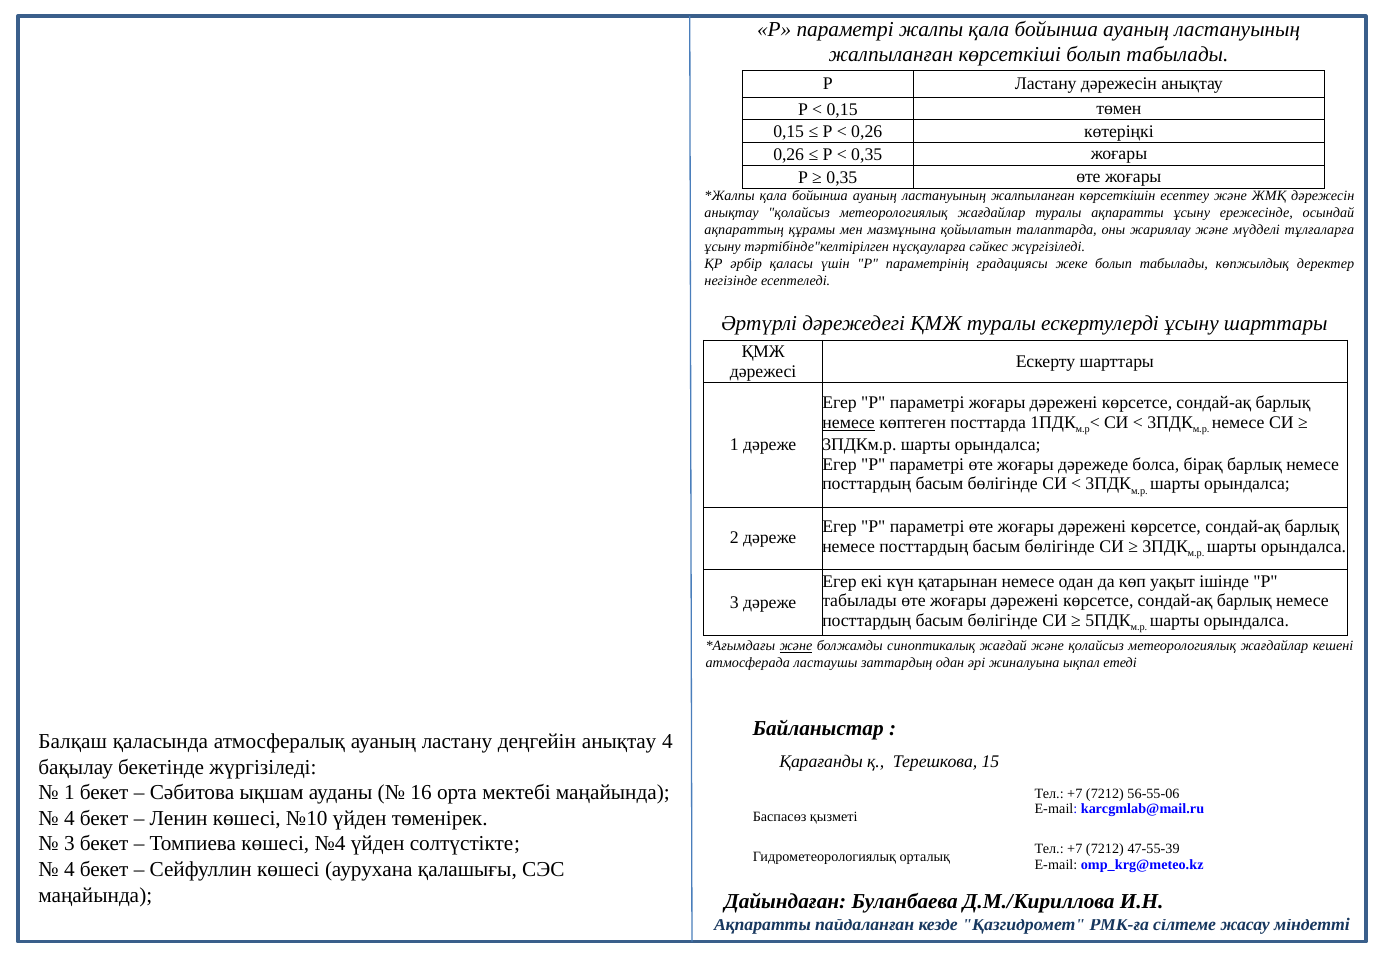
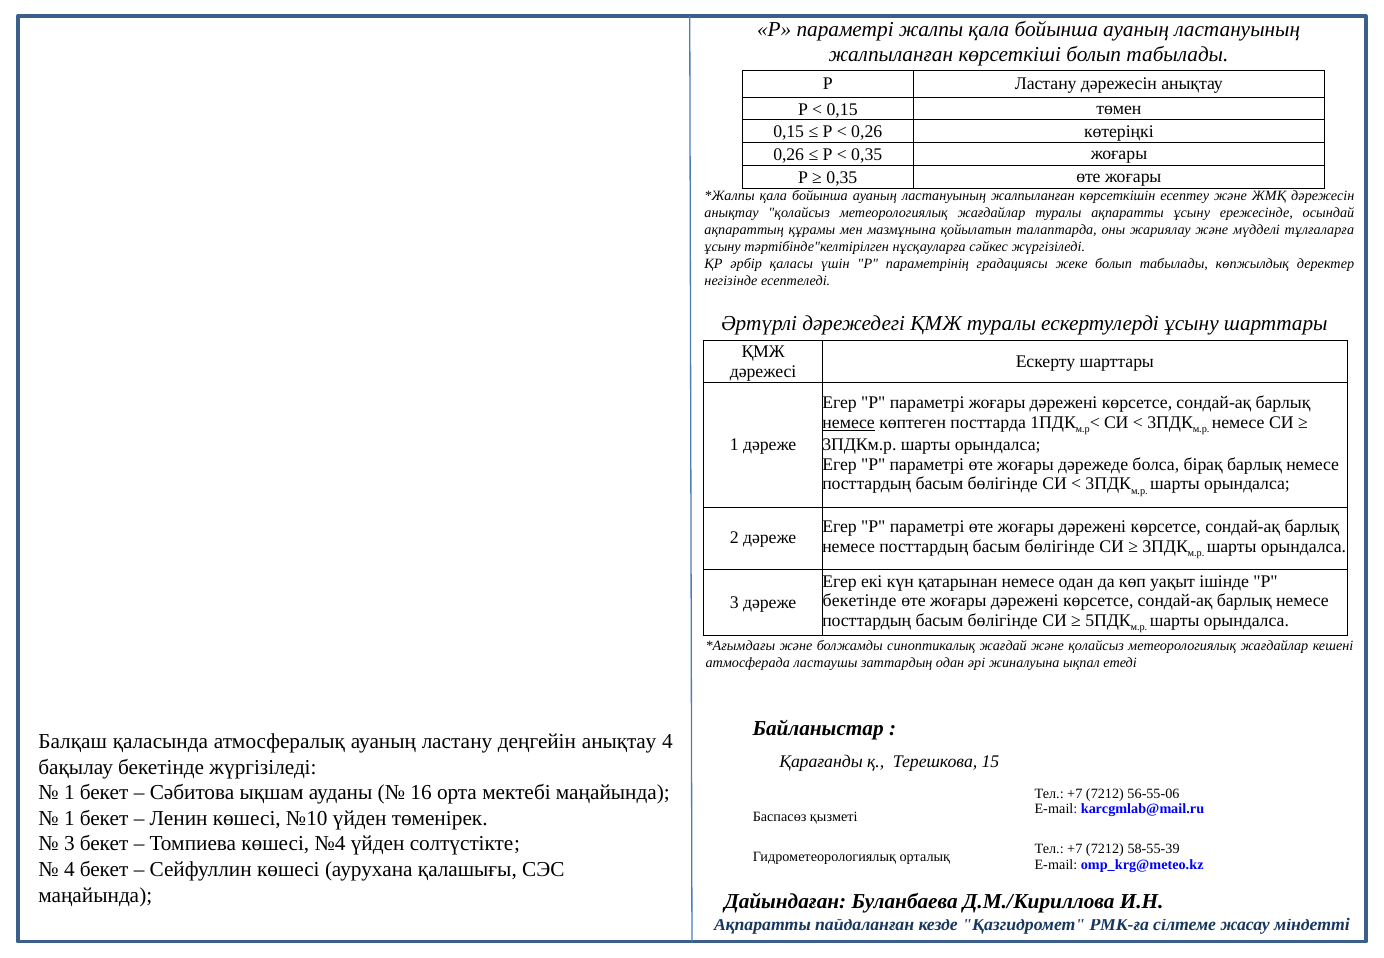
табылады at (860, 601): табылады -> бекетінде
және at (796, 646) underline: present -> none
4 at (69, 818): 4 -> 1
47-55-39: 47-55-39 -> 58-55-39
